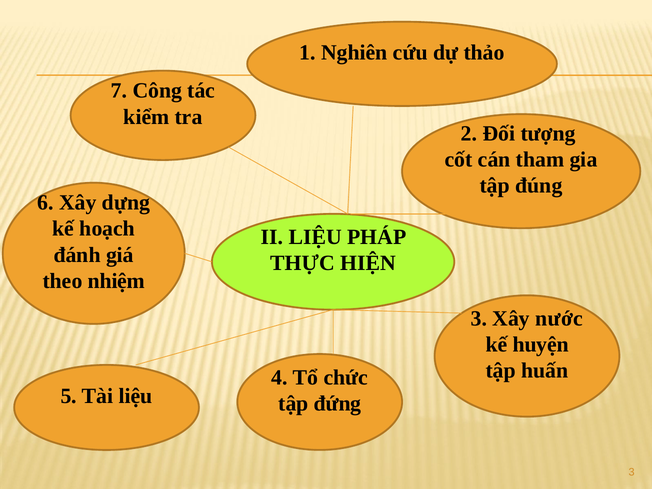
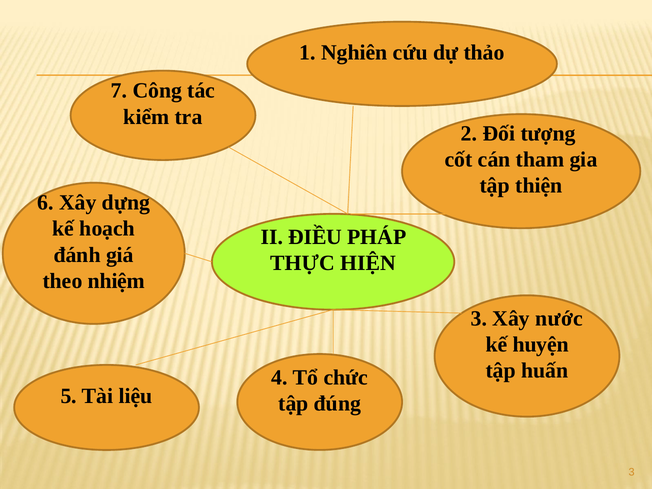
đúng: đúng -> thiện
II LIỆU: LIỆU -> ĐIỀU
đứng: đứng -> đúng
